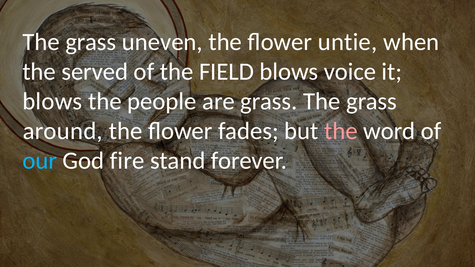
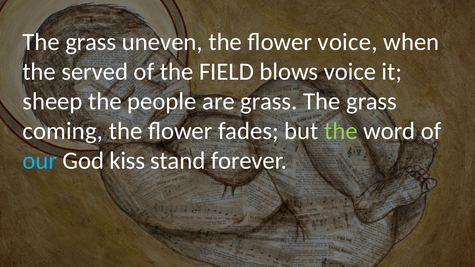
flower untie: untie -> voice
blows at (52, 101): blows -> sheep
around: around -> coming
the at (341, 131) colour: pink -> light green
fire: fire -> kiss
